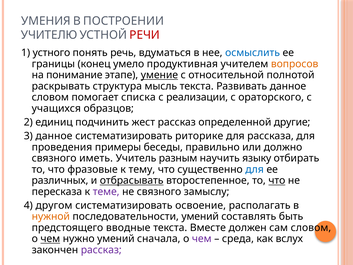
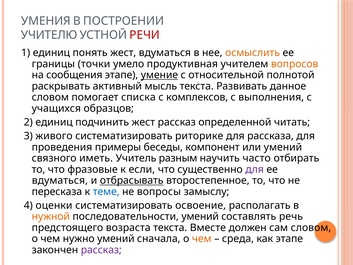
1 устного: устного -> единиц
понять речь: речь -> жест
осмыслить colour: blue -> orange
конец: конец -> точки
понимание: понимание -> сообщения
структура: структура -> активный
реализации: реализации -> комплексов
ораторского: ораторского -> выполнения
другие: другие -> читать
3 данное: данное -> живого
правильно: правильно -> компонент
или должно: должно -> умений
языку: языку -> часто
тему: тему -> если
для at (255, 169) colour: blue -> purple
различных at (60, 180): различных -> вдуматься
что at (277, 180) underline: present -> none
теме colour: purple -> blue
не связного: связного -> вопросы
другом: другом -> оценки
быть: быть -> речь
вводные: вводные -> возраста
чем at (50, 239) underline: present -> none
чем at (202, 239) colour: purple -> orange
как вслух: вслух -> этапе
